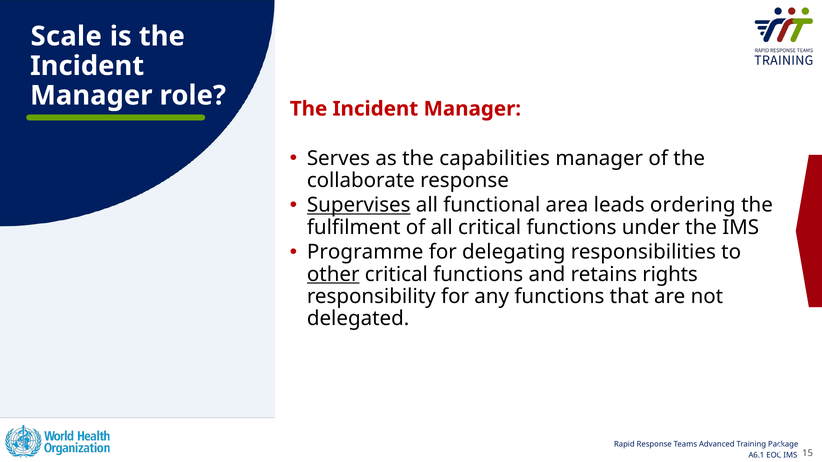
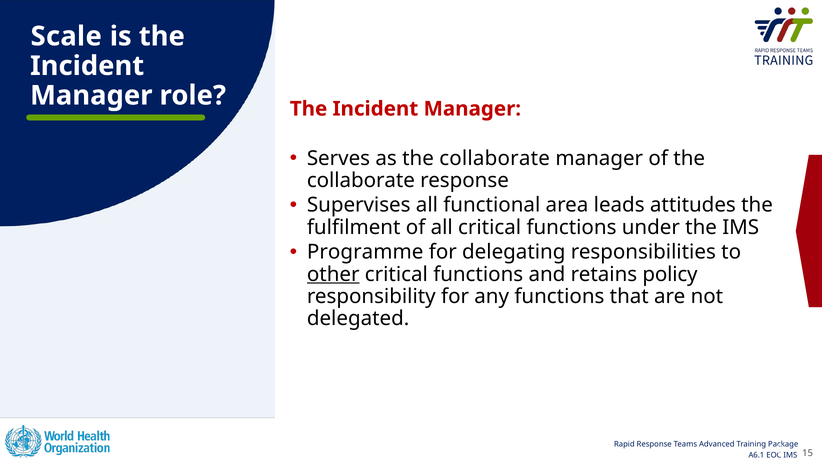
as the capabilities: capabilities -> collaborate
Supervises underline: present -> none
ordering: ordering -> attitudes
rights: rights -> policy
